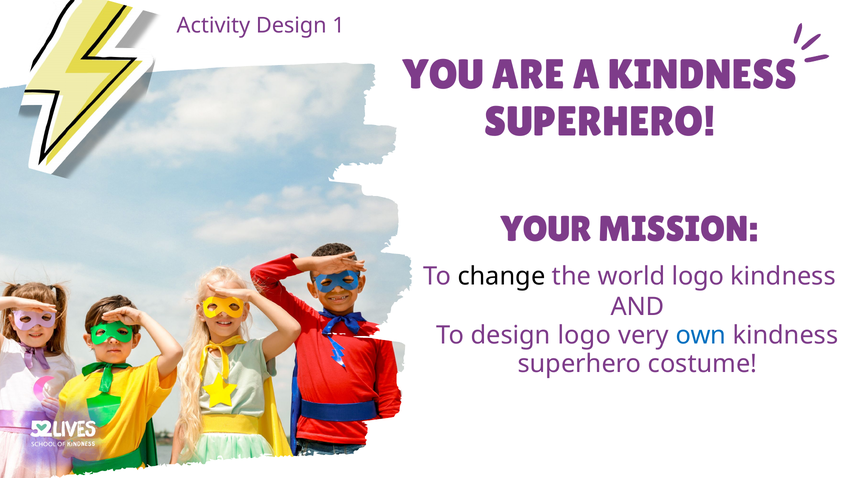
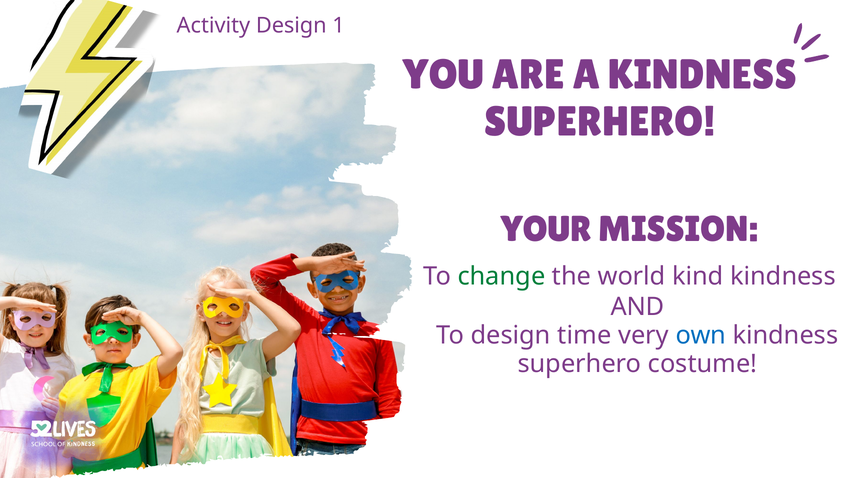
change colour: black -> green
world logo: logo -> kind
design logo: logo -> time
